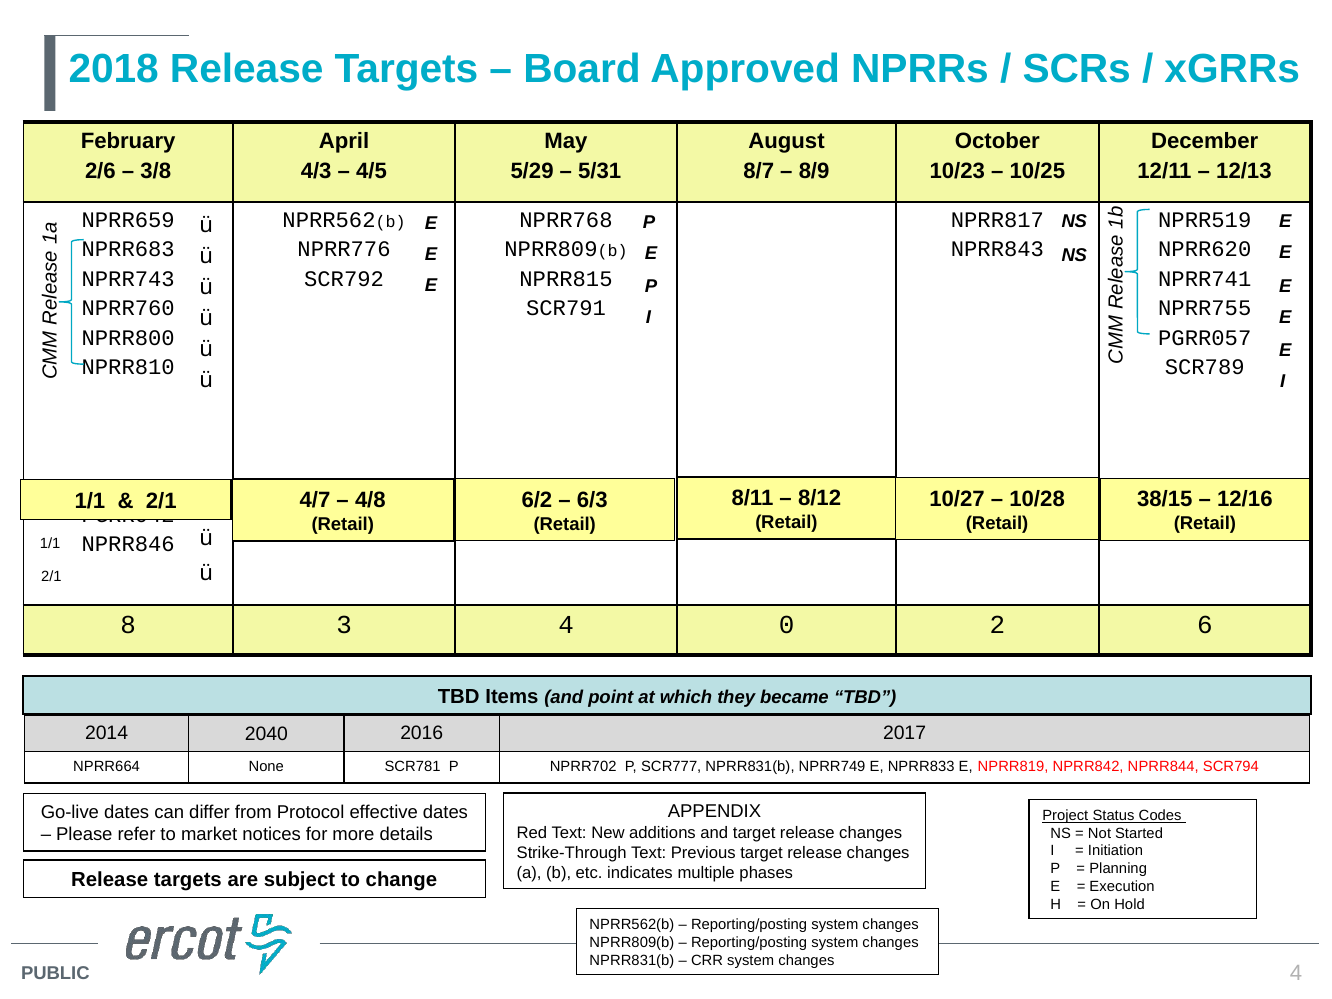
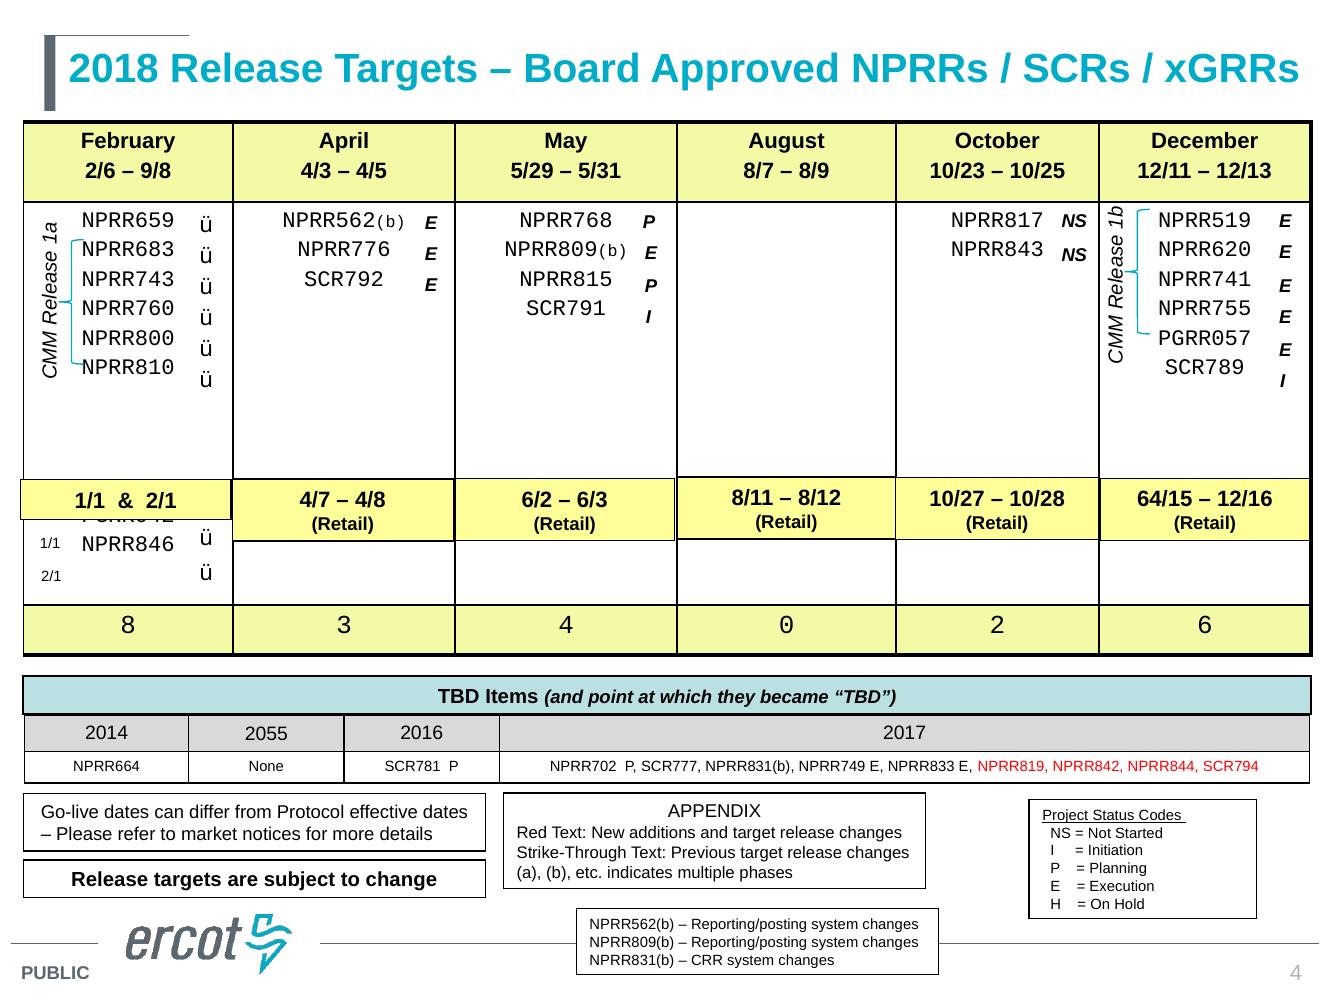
3/8: 3/8 -> 9/8
38/15: 38/15 -> 64/15
2040: 2040 -> 2055
